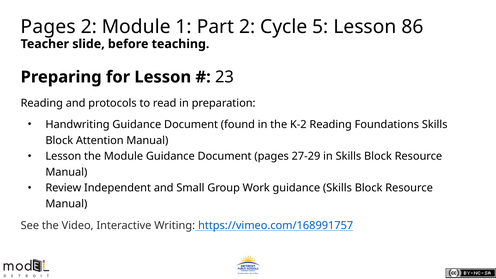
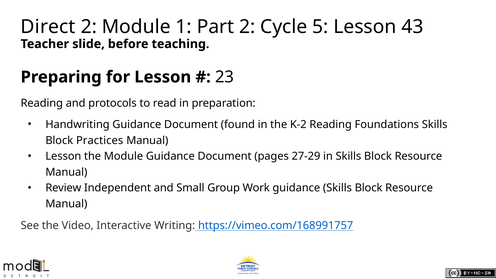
Pages at (48, 27): Pages -> Direct
86: 86 -> 43
Attention: Attention -> Practices
